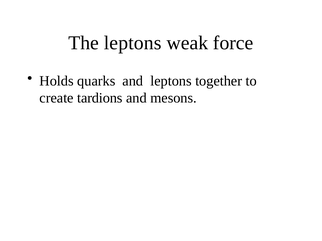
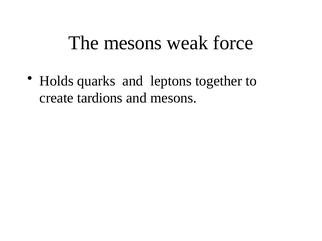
The leptons: leptons -> mesons
